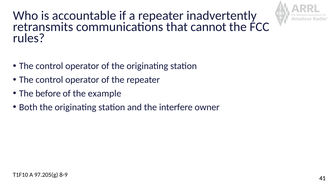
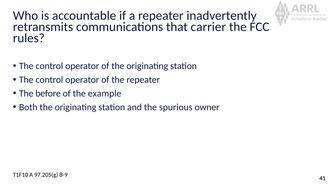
cannot: cannot -> carrier
interfere: interfere -> spurious
